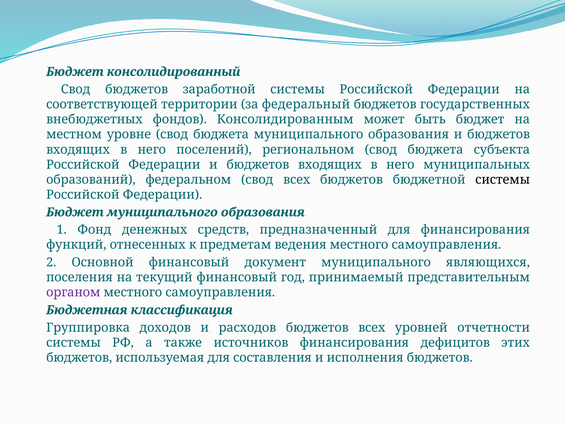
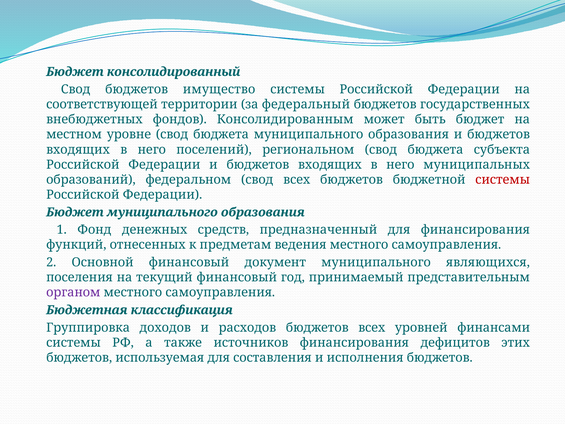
заработной: заработной -> имущество
системы at (503, 180) colour: black -> red
отчетности: отчетности -> финансами
